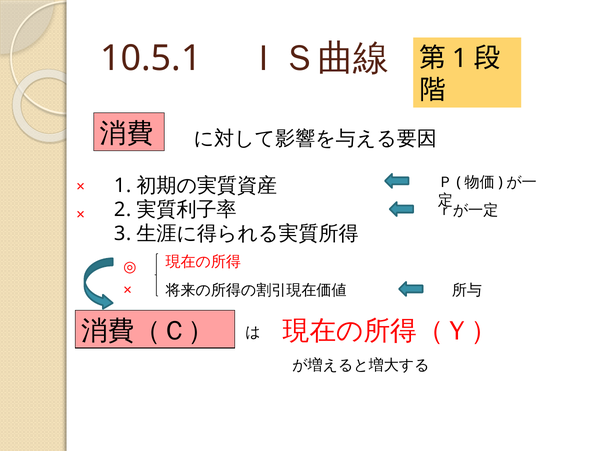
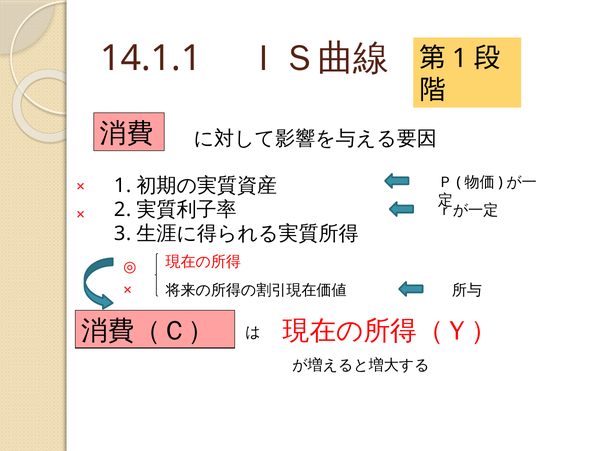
10.5.1: 10.5.1 -> 14.1.1
